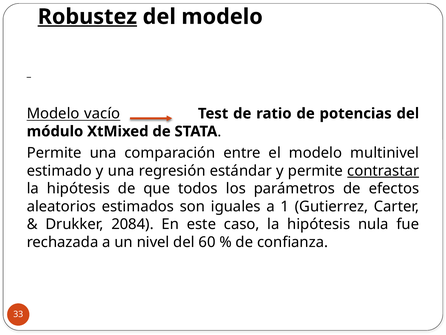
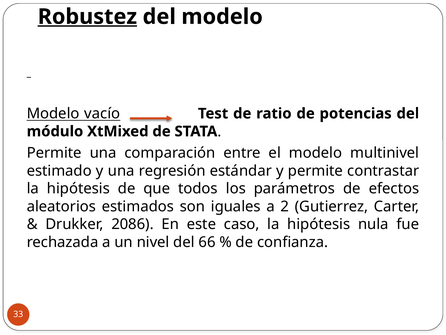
contrastar underline: present -> none
1: 1 -> 2
2084: 2084 -> 2086
60: 60 -> 66
